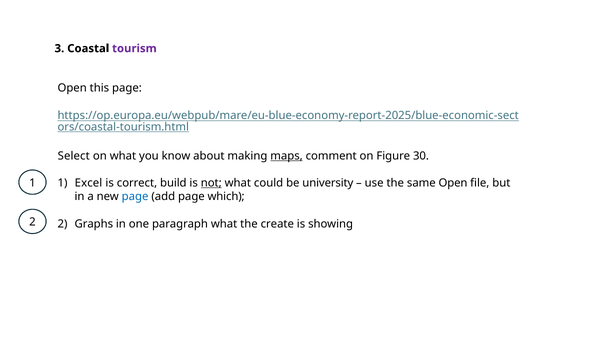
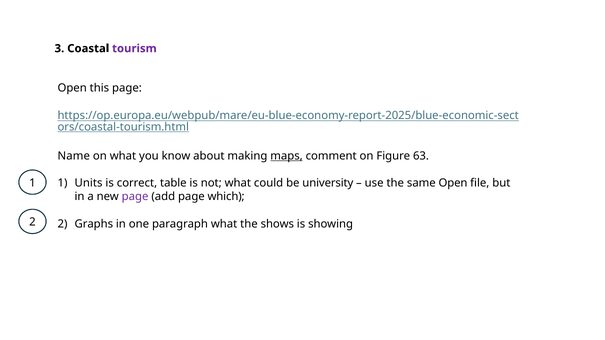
Select: Select -> Name
30: 30 -> 63
Excel: Excel -> Units
build: build -> table
not underline: present -> none
page at (135, 197) colour: blue -> purple
create: create -> shows
